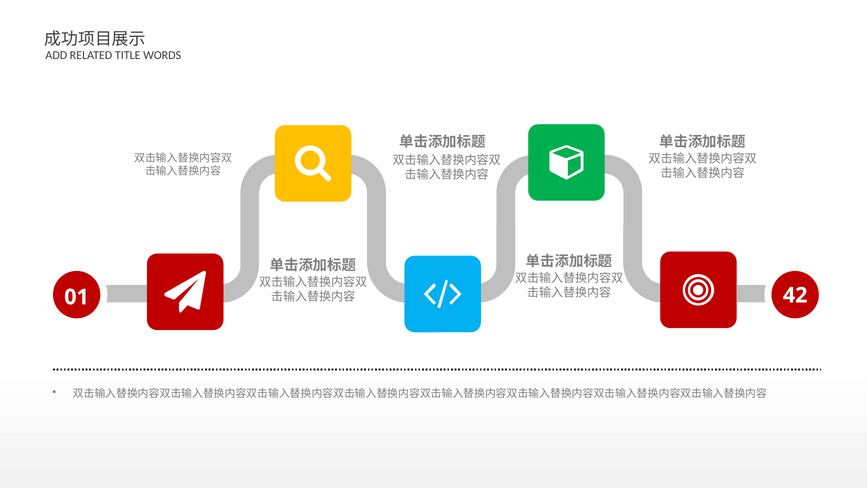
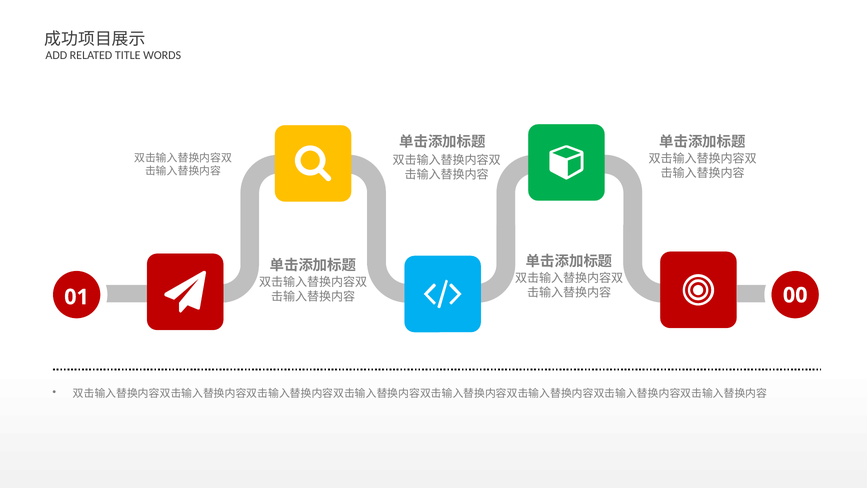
42: 42 -> 00
